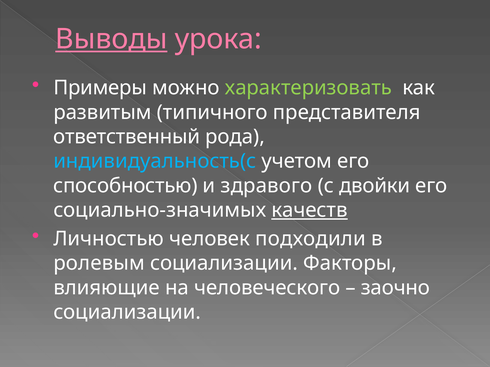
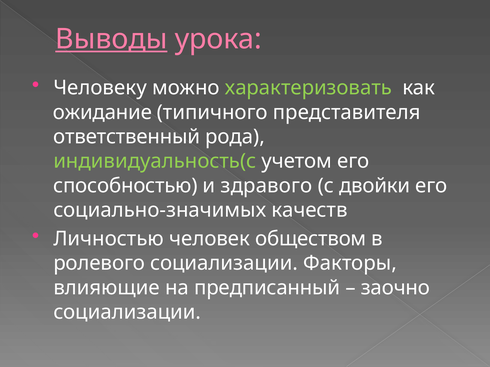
Примеры: Примеры -> Человеку
развитым: развитым -> ожидание
индивидуальность(с colour: light blue -> light green
качеств underline: present -> none
подходили: подходили -> обществом
ролевым: ролевым -> ролевого
человеческого: человеческого -> предписанный
